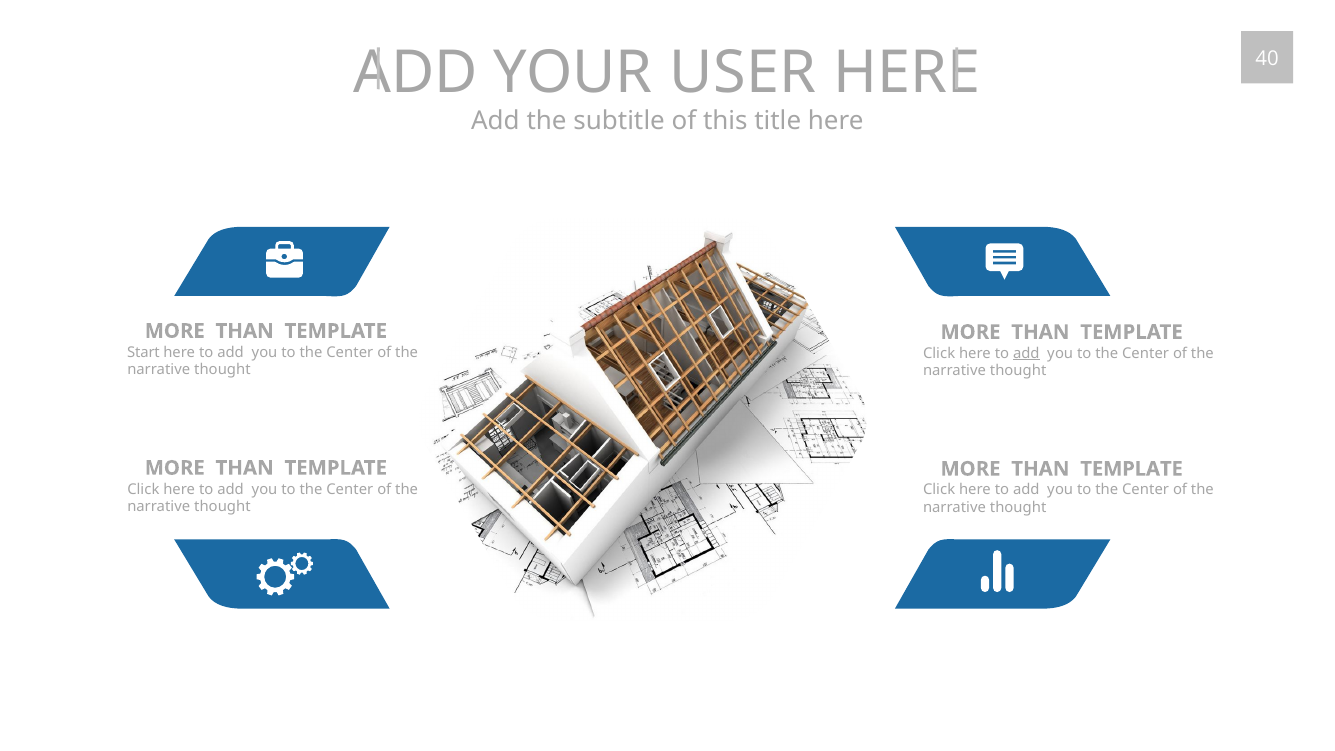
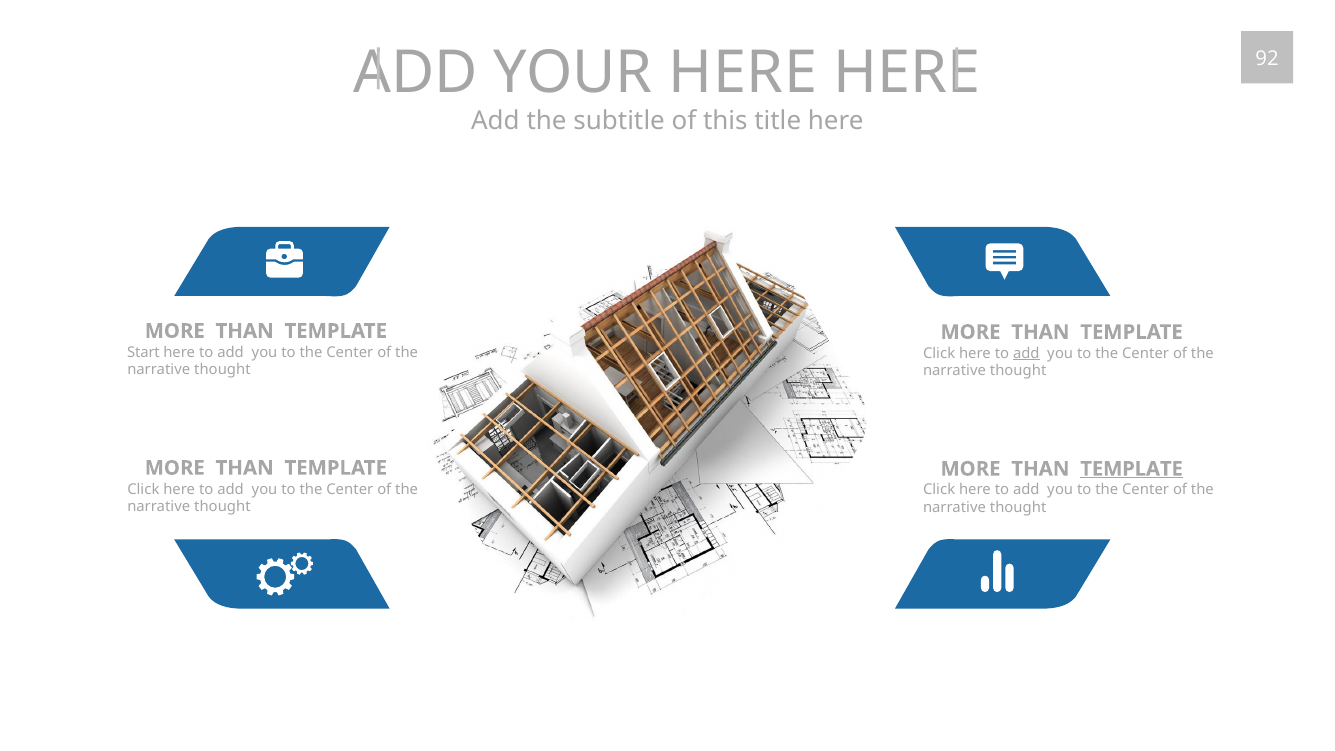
YOUR USER: USER -> HERE
40: 40 -> 92
TEMPLATE at (1132, 469) underline: none -> present
